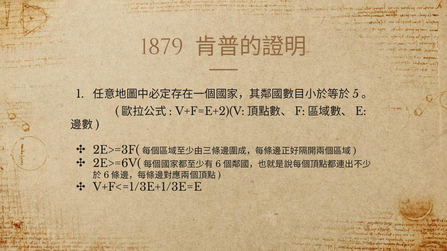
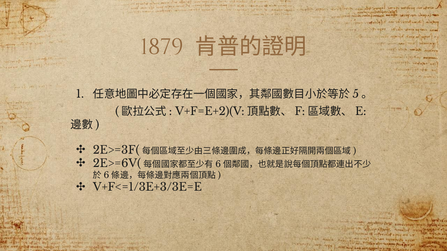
V+F<=1/3E+1/3E=E: V+F<=1/3E+1/3E=E -> V+F<=1/3E+3/3E=E
